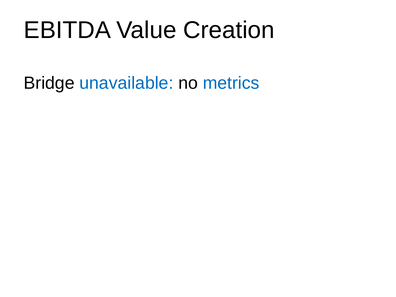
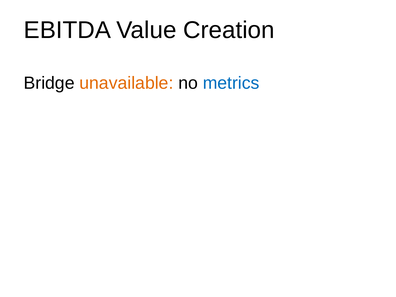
unavailable colour: blue -> orange
